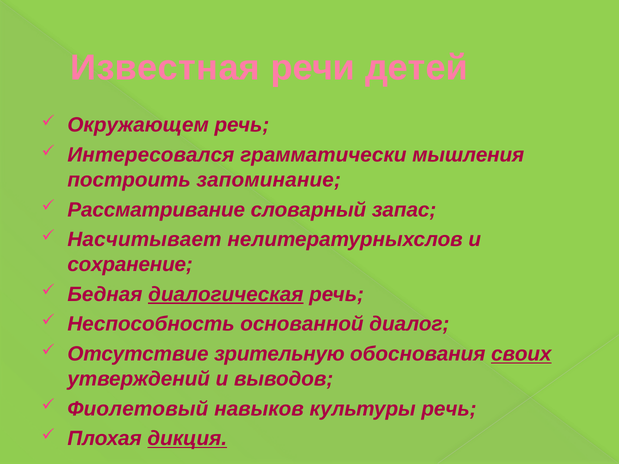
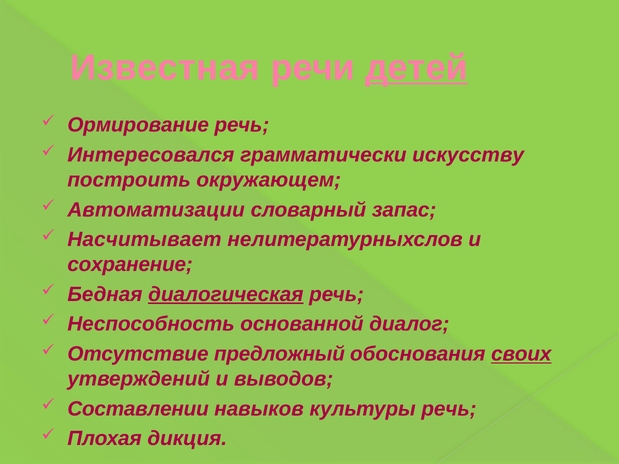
детей underline: none -> present
Окружающем: Окружающем -> Ормирование
мышления: мышления -> искусству
запоминание: запоминание -> окружающем
Рассматривание: Рассматривание -> Автоматизации
зрительную: зрительную -> предложный
Фиолетовый: Фиолетовый -> Составлении
дикция underline: present -> none
